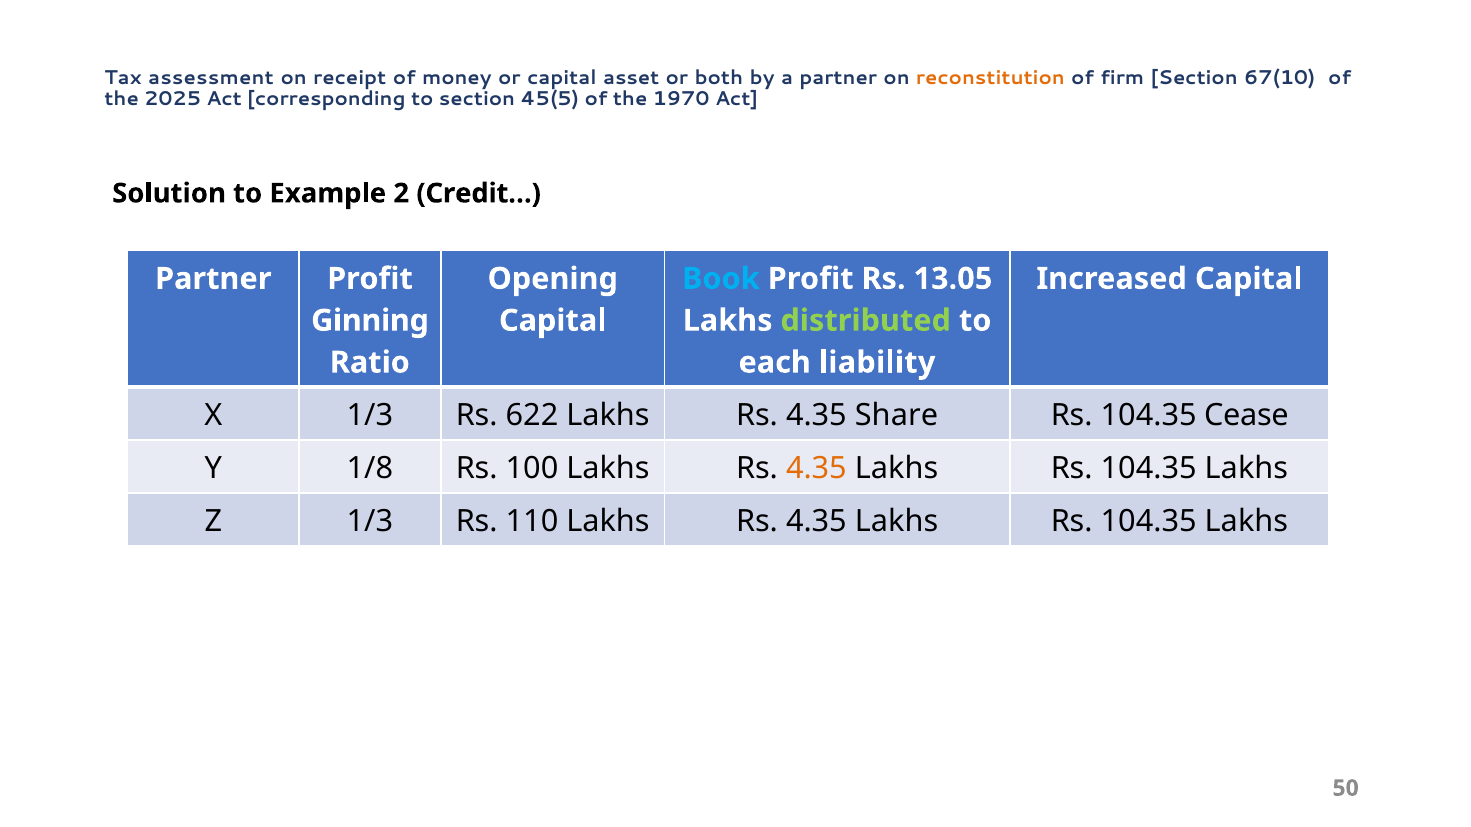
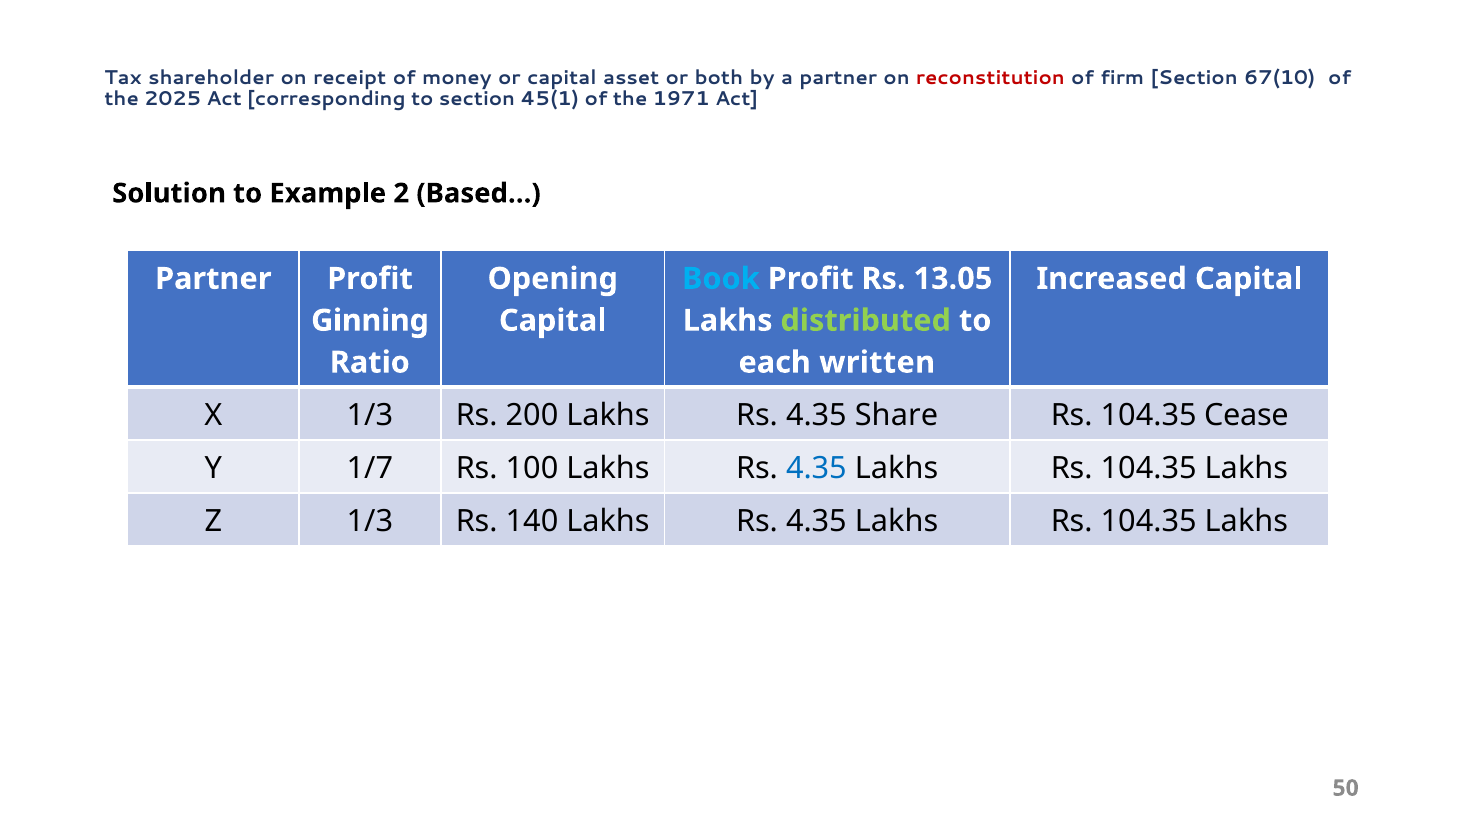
assessment: assessment -> shareholder
reconstitution colour: orange -> red
45(5: 45(5 -> 45(1
1970: 1970 -> 1971
Credit…: Credit… -> Based…
liability: liability -> written
622: 622 -> 200
1/8: 1/8 -> 1/7
4.35 at (816, 469) colour: orange -> blue
110: 110 -> 140
